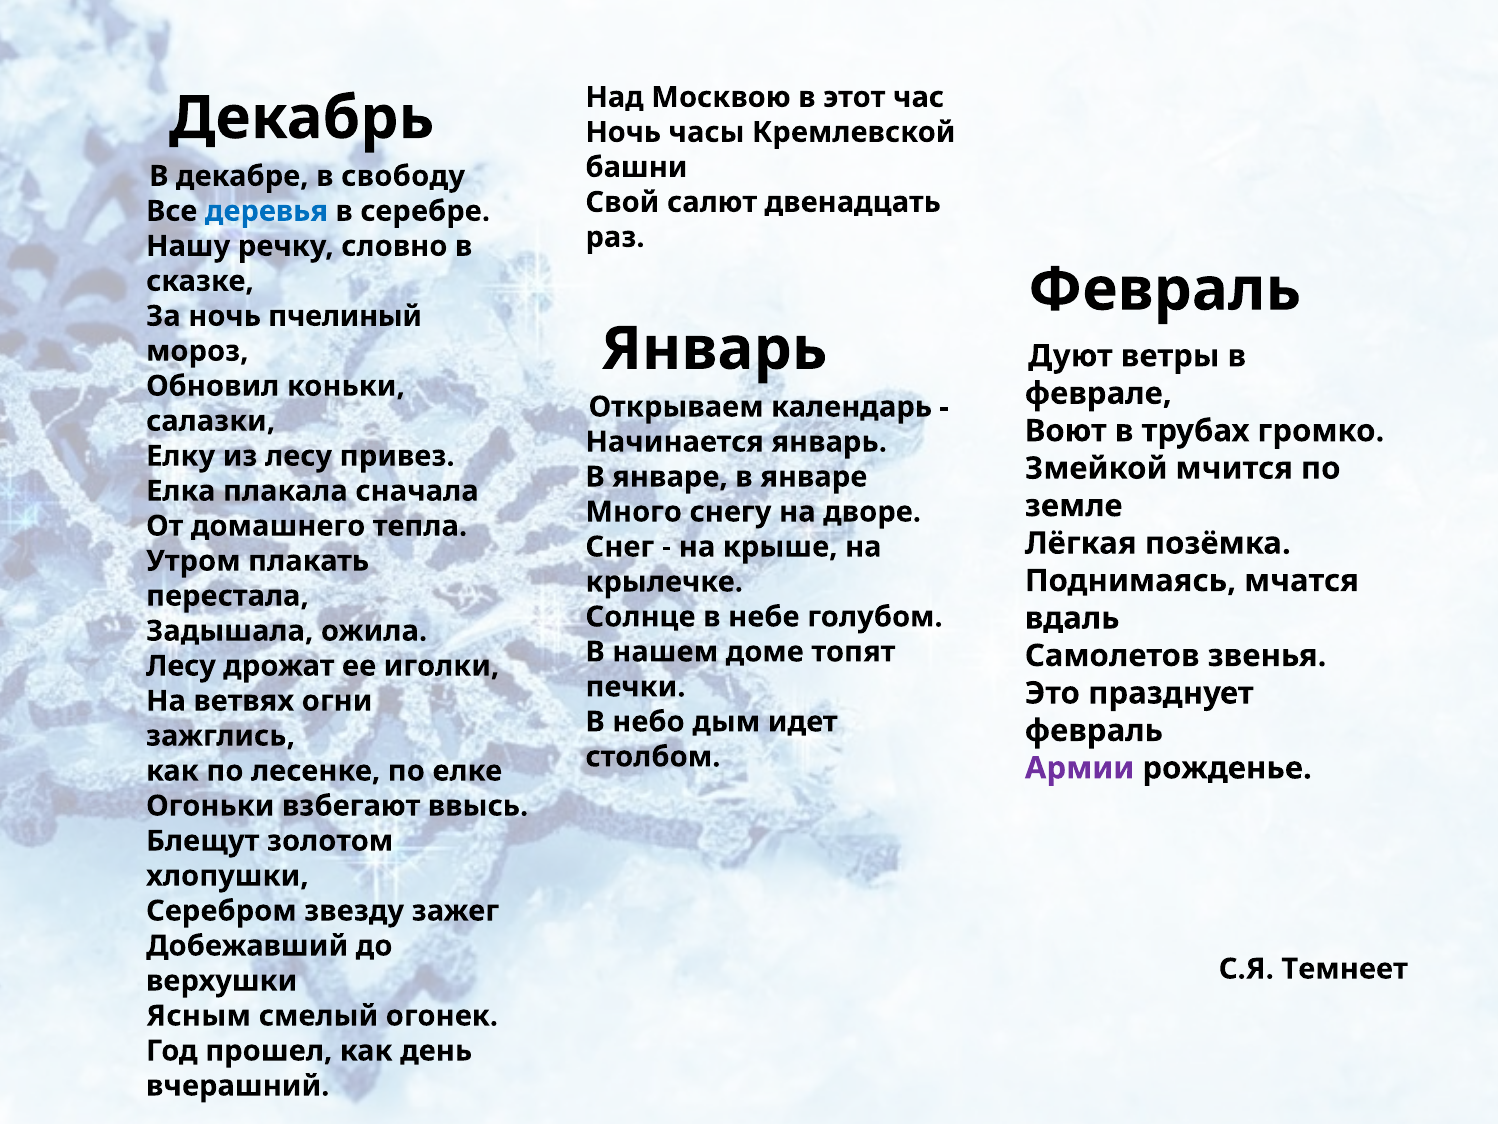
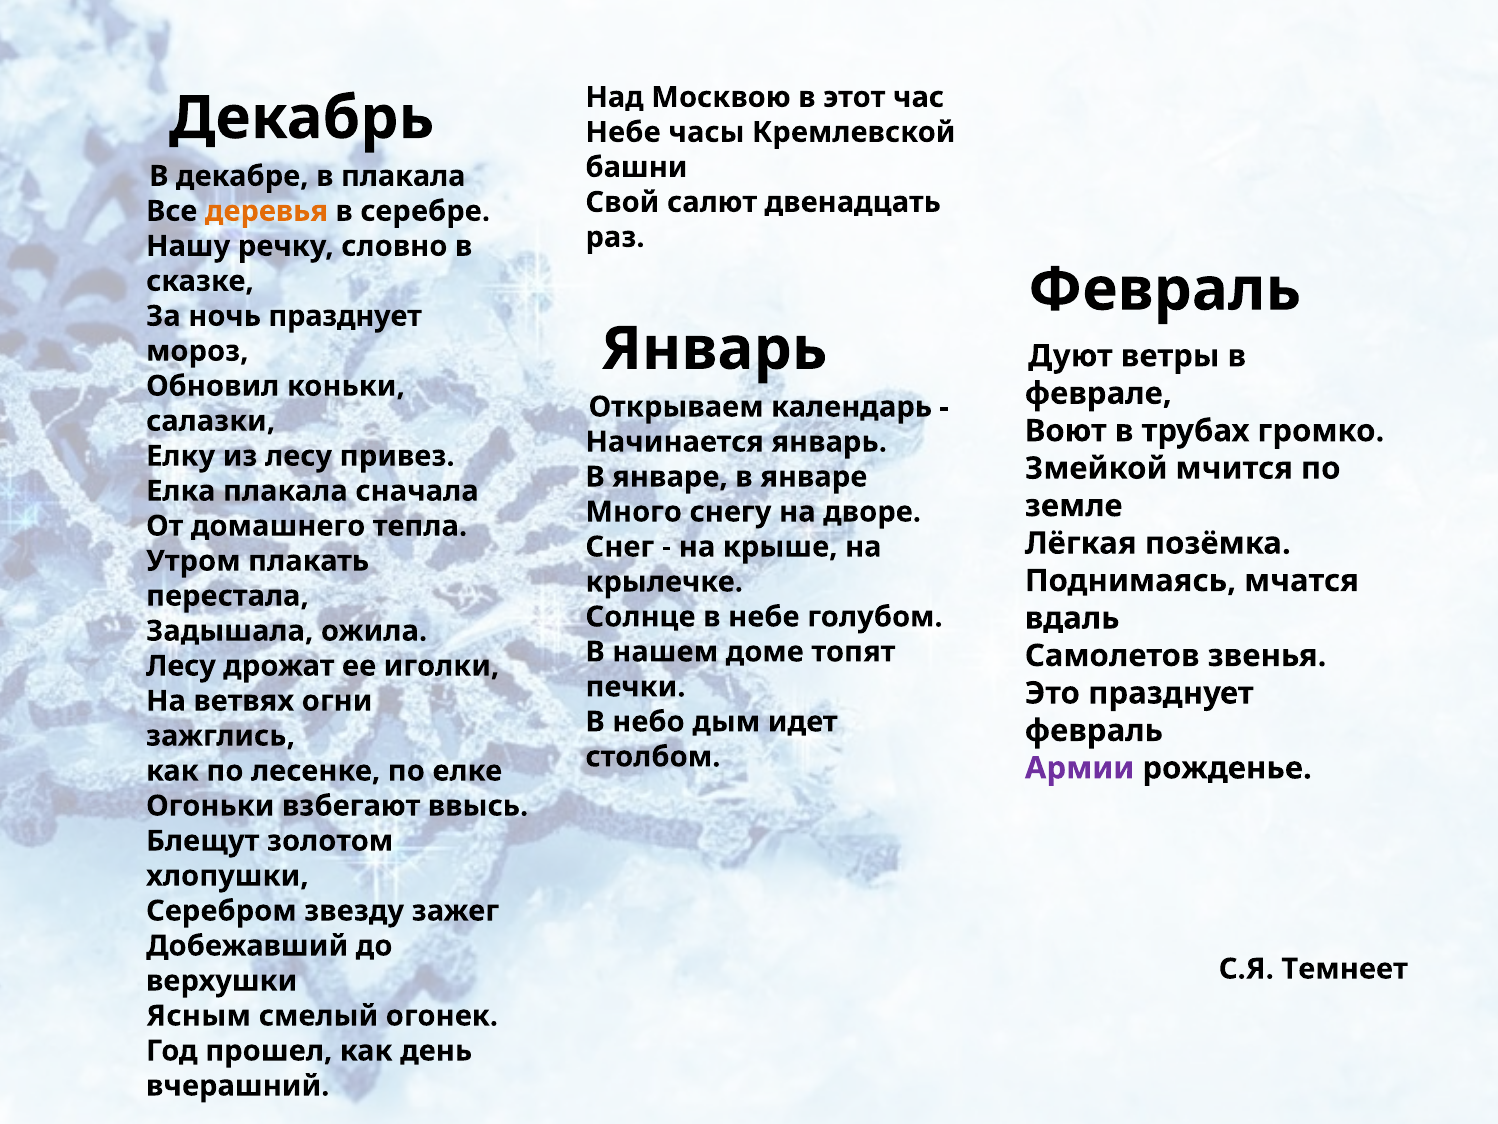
Ночь at (623, 132): Ночь -> Небе
в свободу: свободу -> плакала
деревья colour: blue -> orange
ночь пчелиный: пчелиный -> празднует
